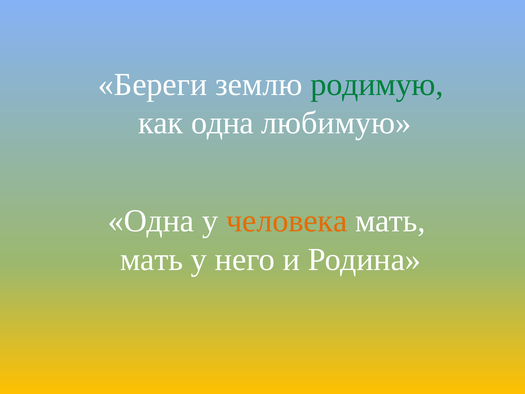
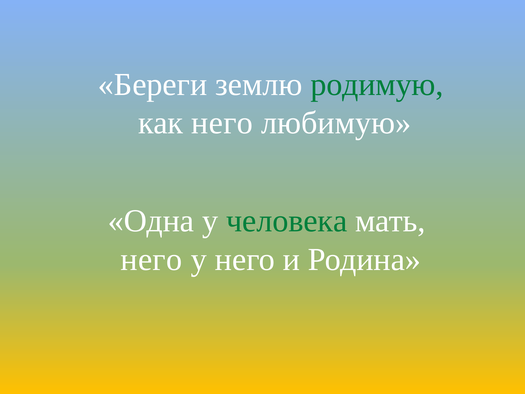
как одна: одна -> него
человека colour: orange -> green
мать at (152, 259): мать -> него
